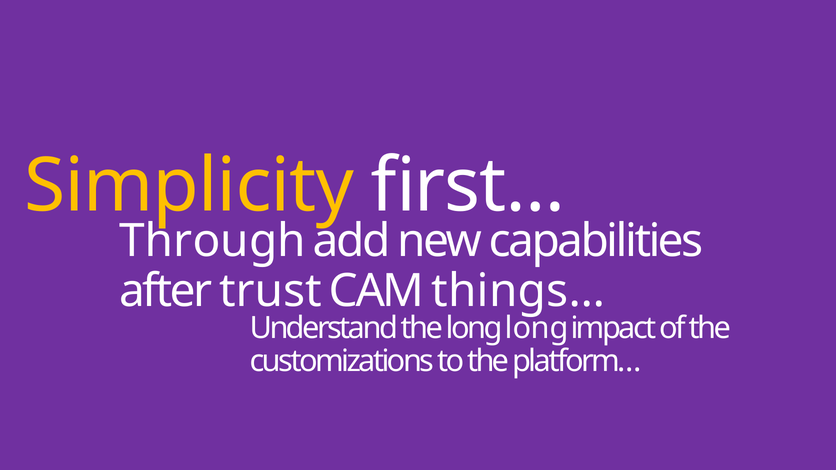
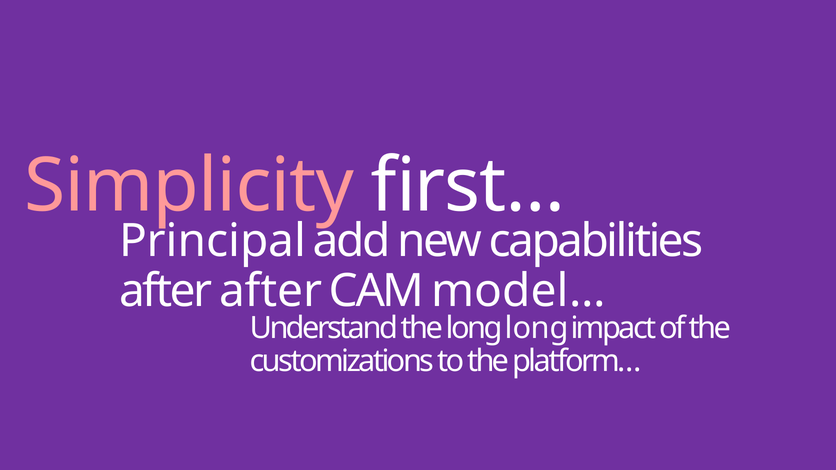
Simplicity colour: yellow -> pink
Through: Through -> Principal
after trust: trust -> after
things…: things… -> model…
